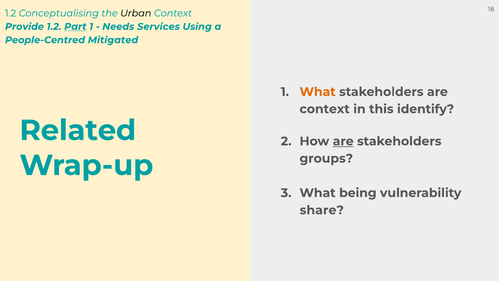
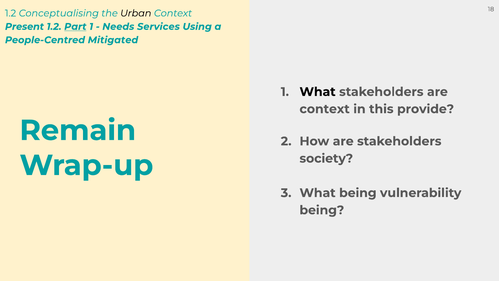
Provide: Provide -> Present
What at (318, 92) colour: orange -> black
identify: identify -> provide
Related: Related -> Remain
are at (343, 141) underline: present -> none
groups: groups -> society
share at (322, 210): share -> being
